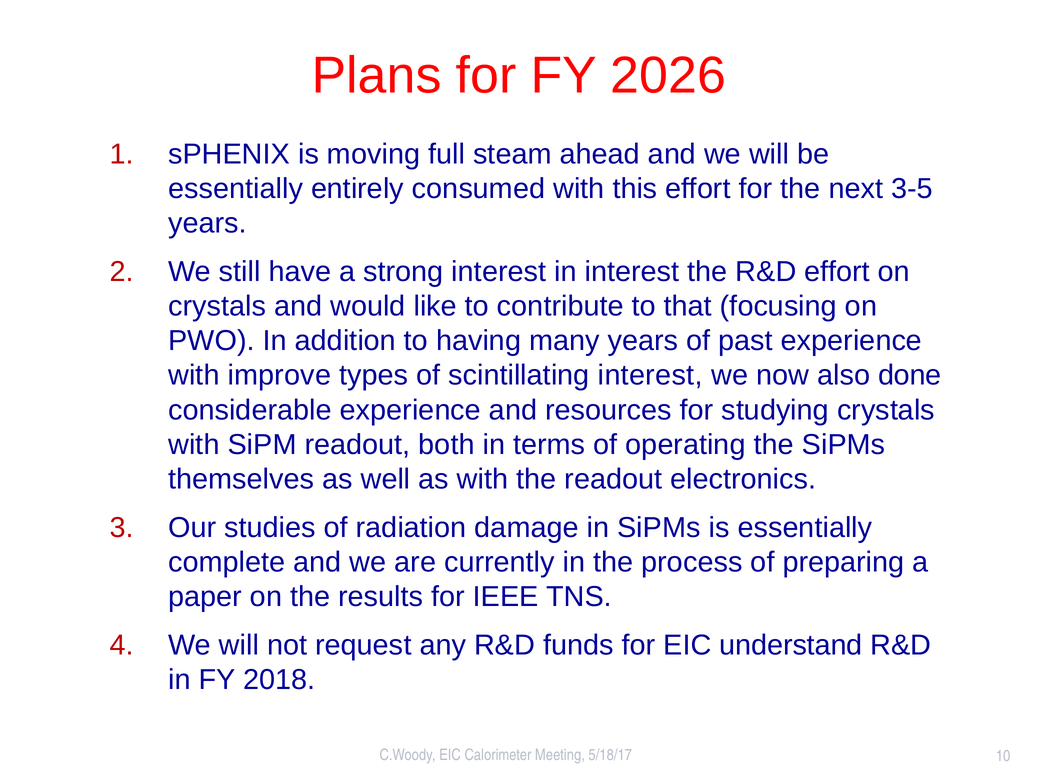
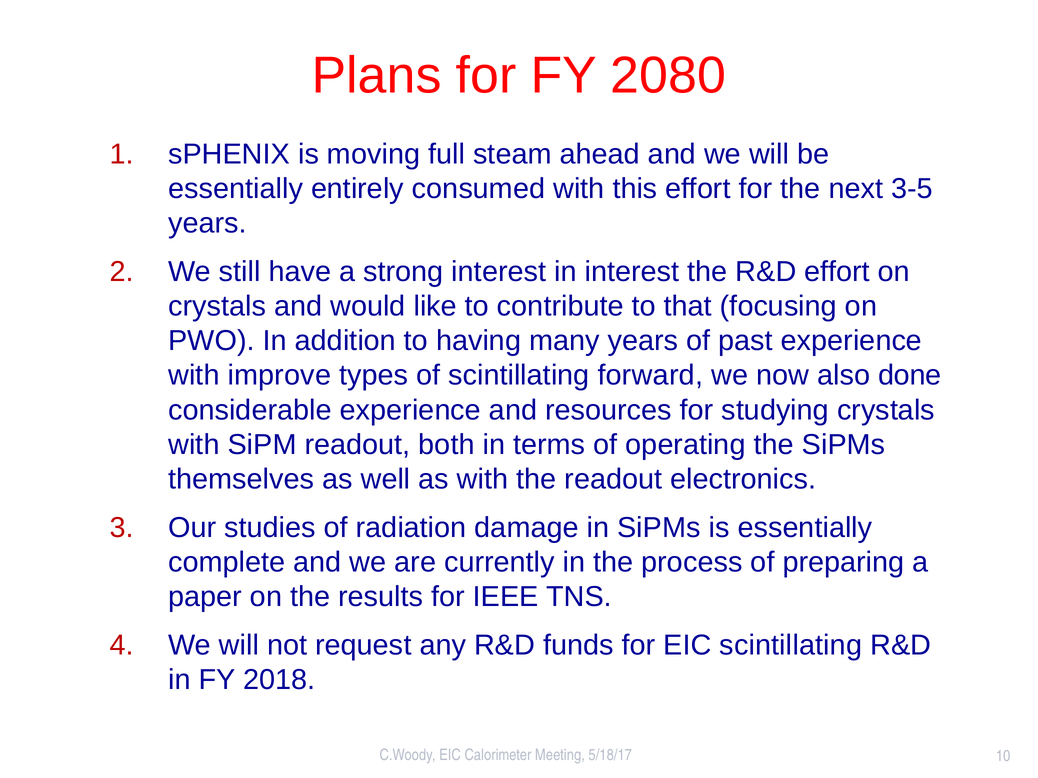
2026: 2026 -> 2080
scintillating interest: interest -> forward
EIC understand: understand -> scintillating
